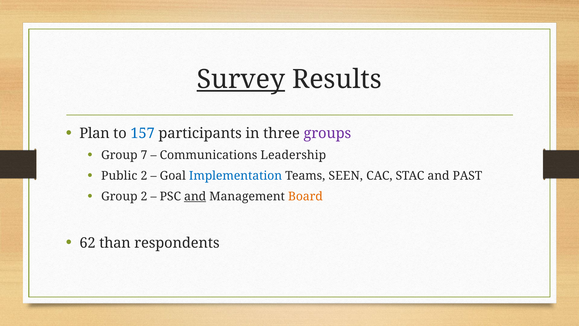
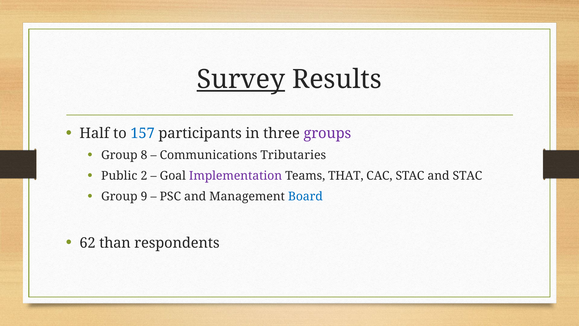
Plan: Plan -> Half
7: 7 -> 8
Leadership: Leadership -> Tributaries
Implementation colour: blue -> purple
SEEN: SEEN -> THAT
and PAST: PAST -> STAC
Group 2: 2 -> 9
and at (195, 196) underline: present -> none
Board colour: orange -> blue
